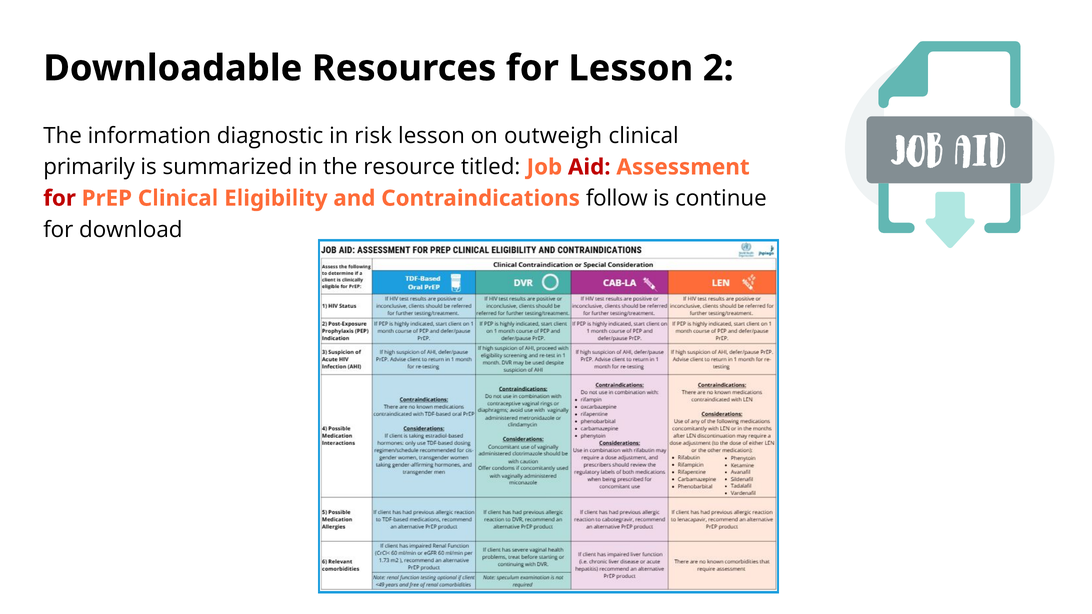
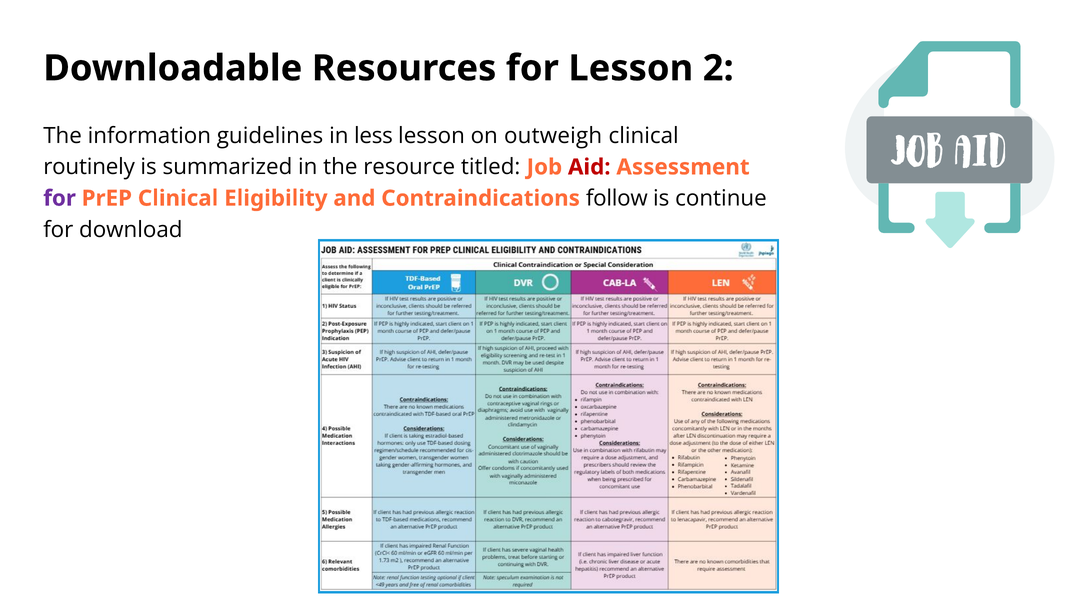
diagnostic: diagnostic -> guidelines
risk: risk -> less
primarily: primarily -> routinely
for at (60, 198) colour: red -> purple
